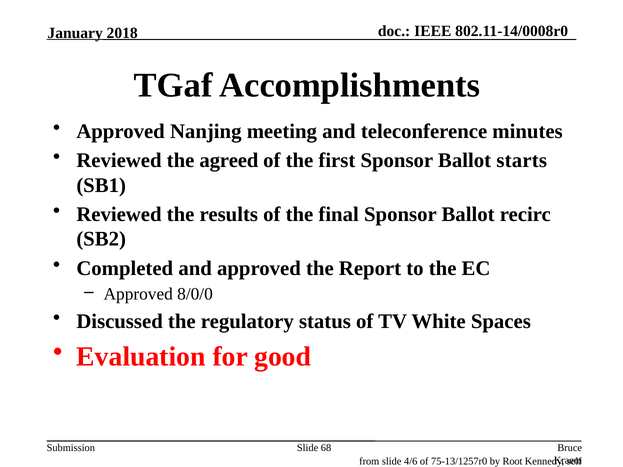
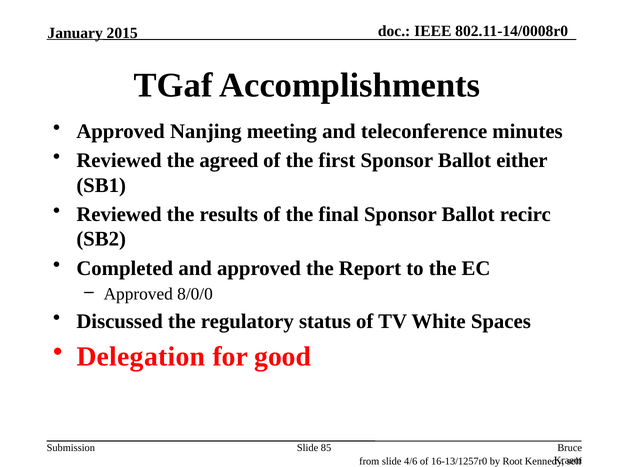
2018: 2018 -> 2015
starts: starts -> either
Evaluation: Evaluation -> Delegation
68: 68 -> 85
75-13/1257r0: 75-13/1257r0 -> 16-13/1257r0
